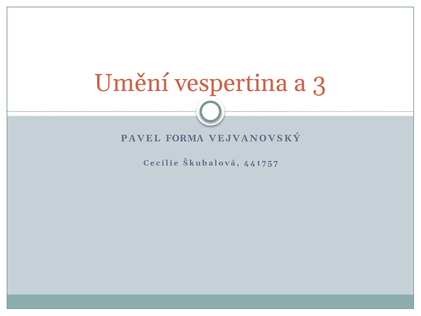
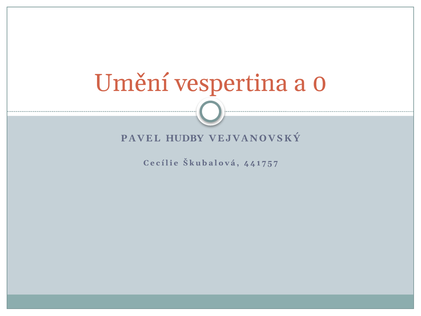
3: 3 -> 0
FORMA: FORMA -> HUDBY
